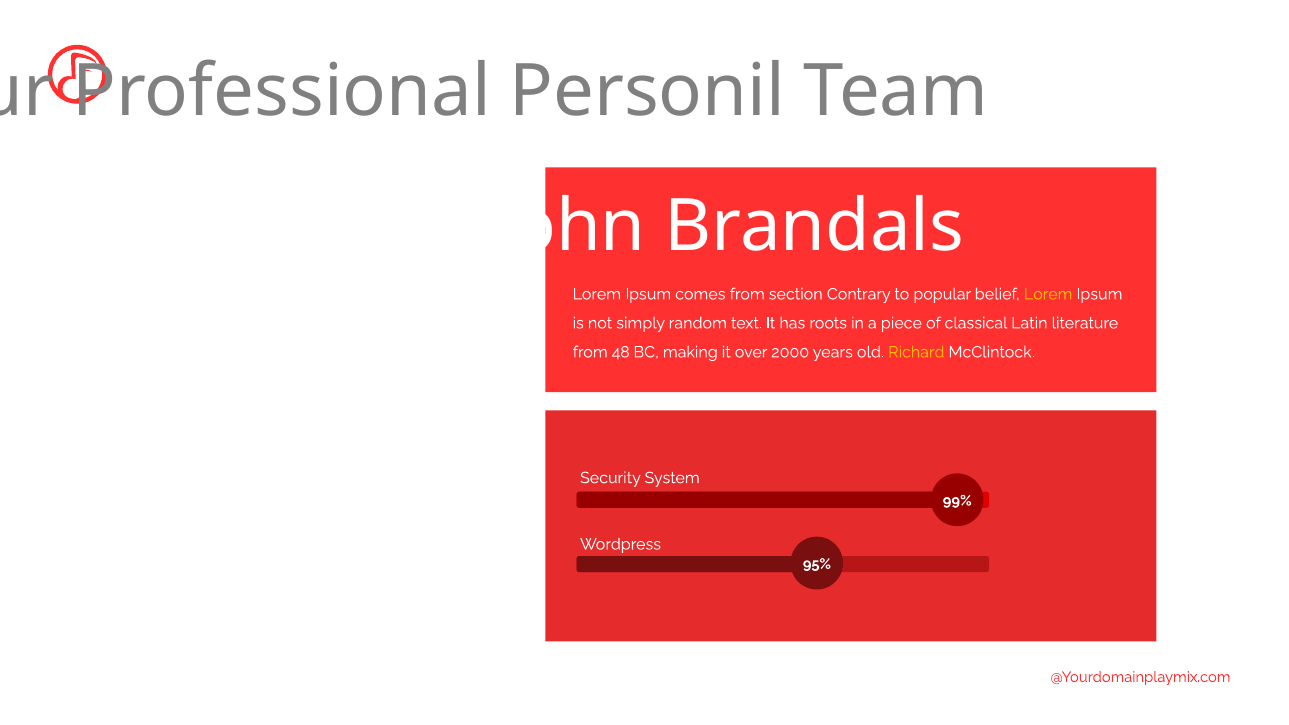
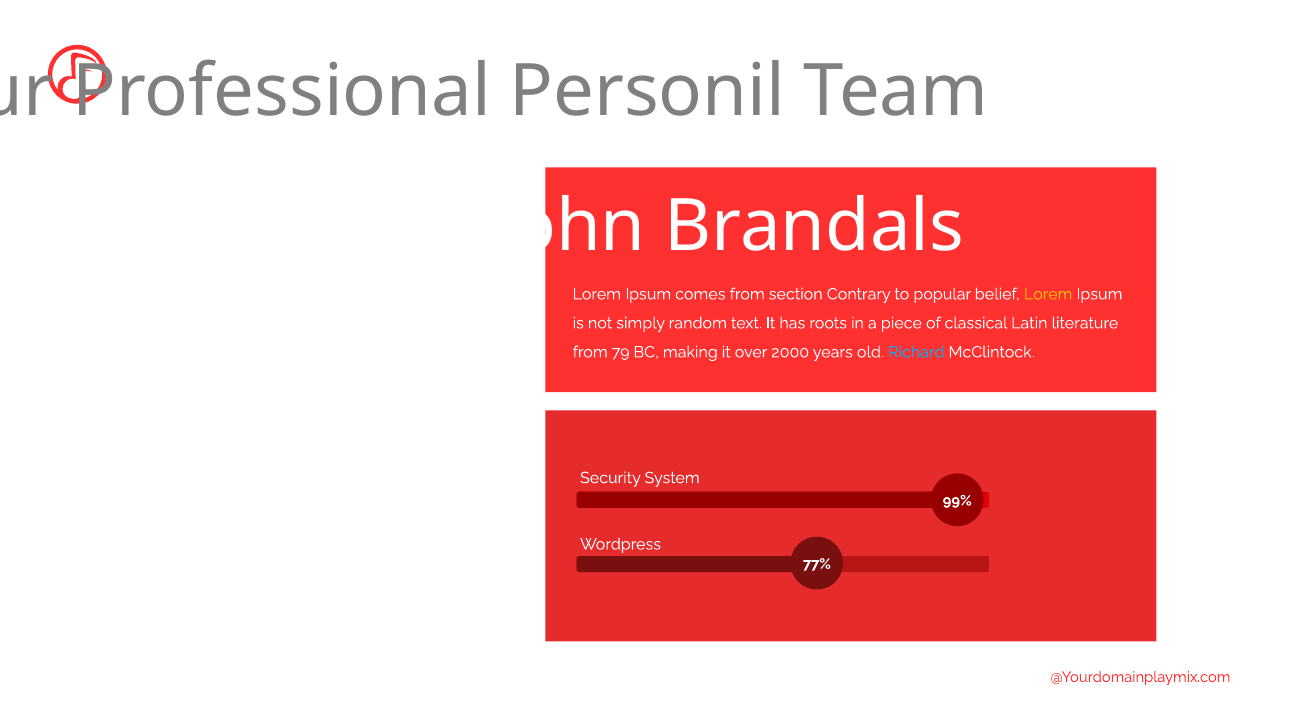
48: 48 -> 79
Richard colour: yellow -> light blue
95%: 95% -> 77%
